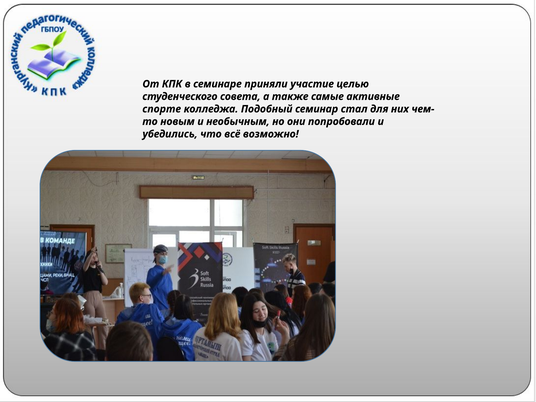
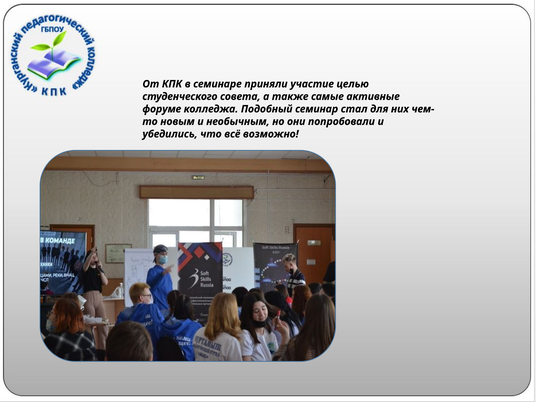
спорте: спорте -> форуме
